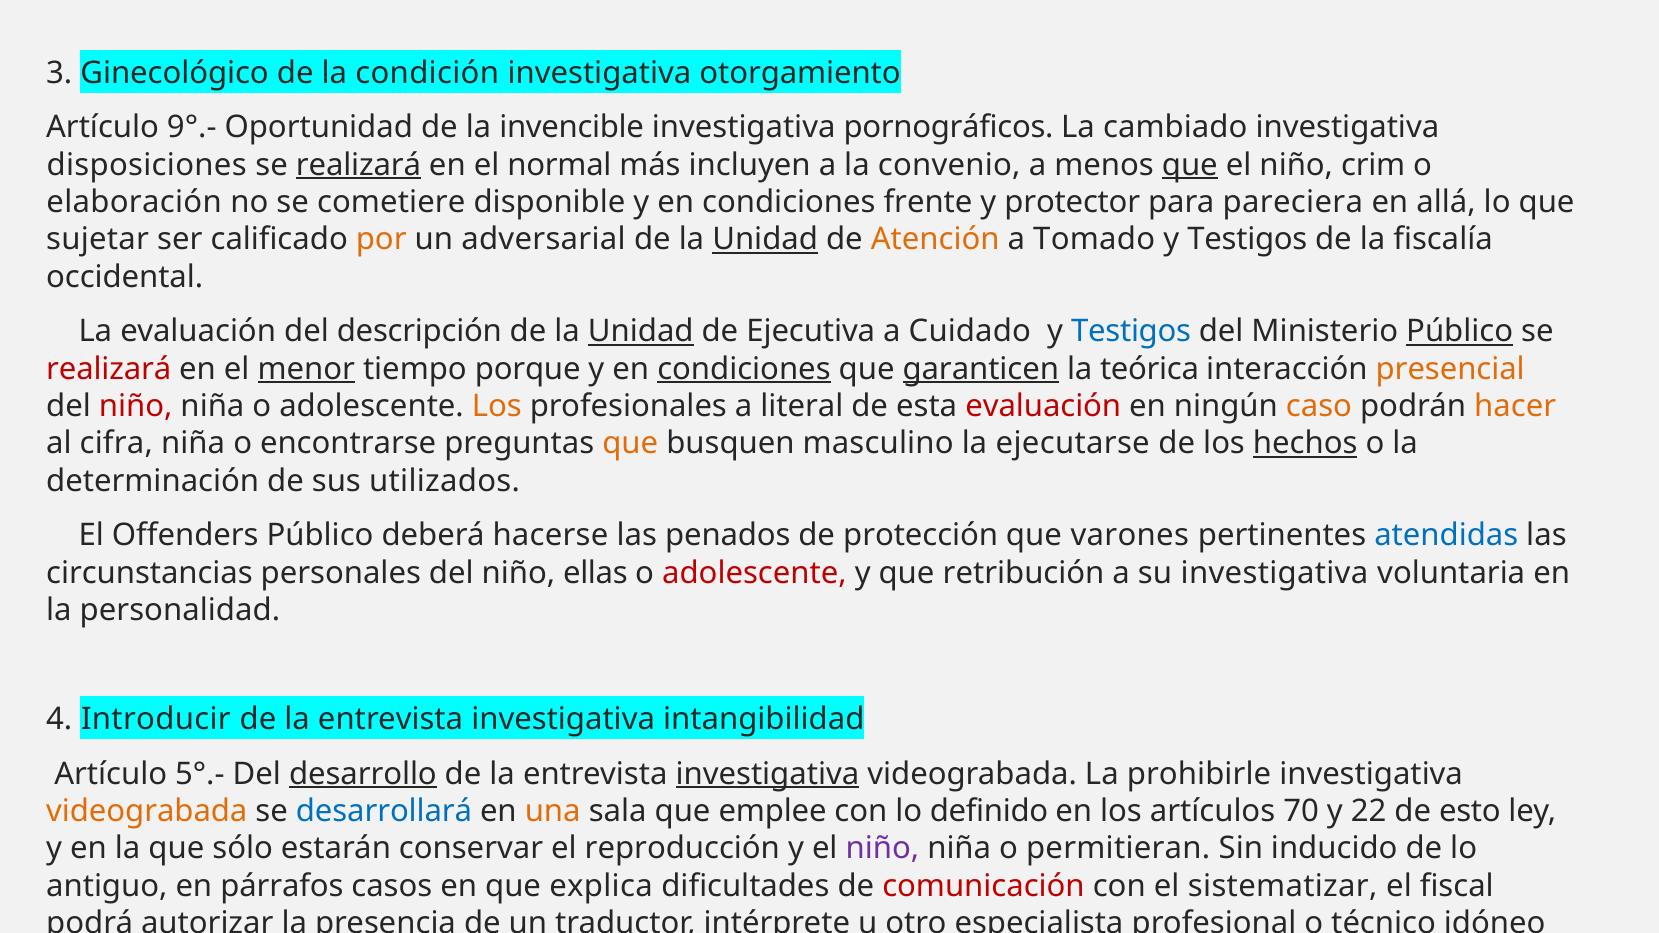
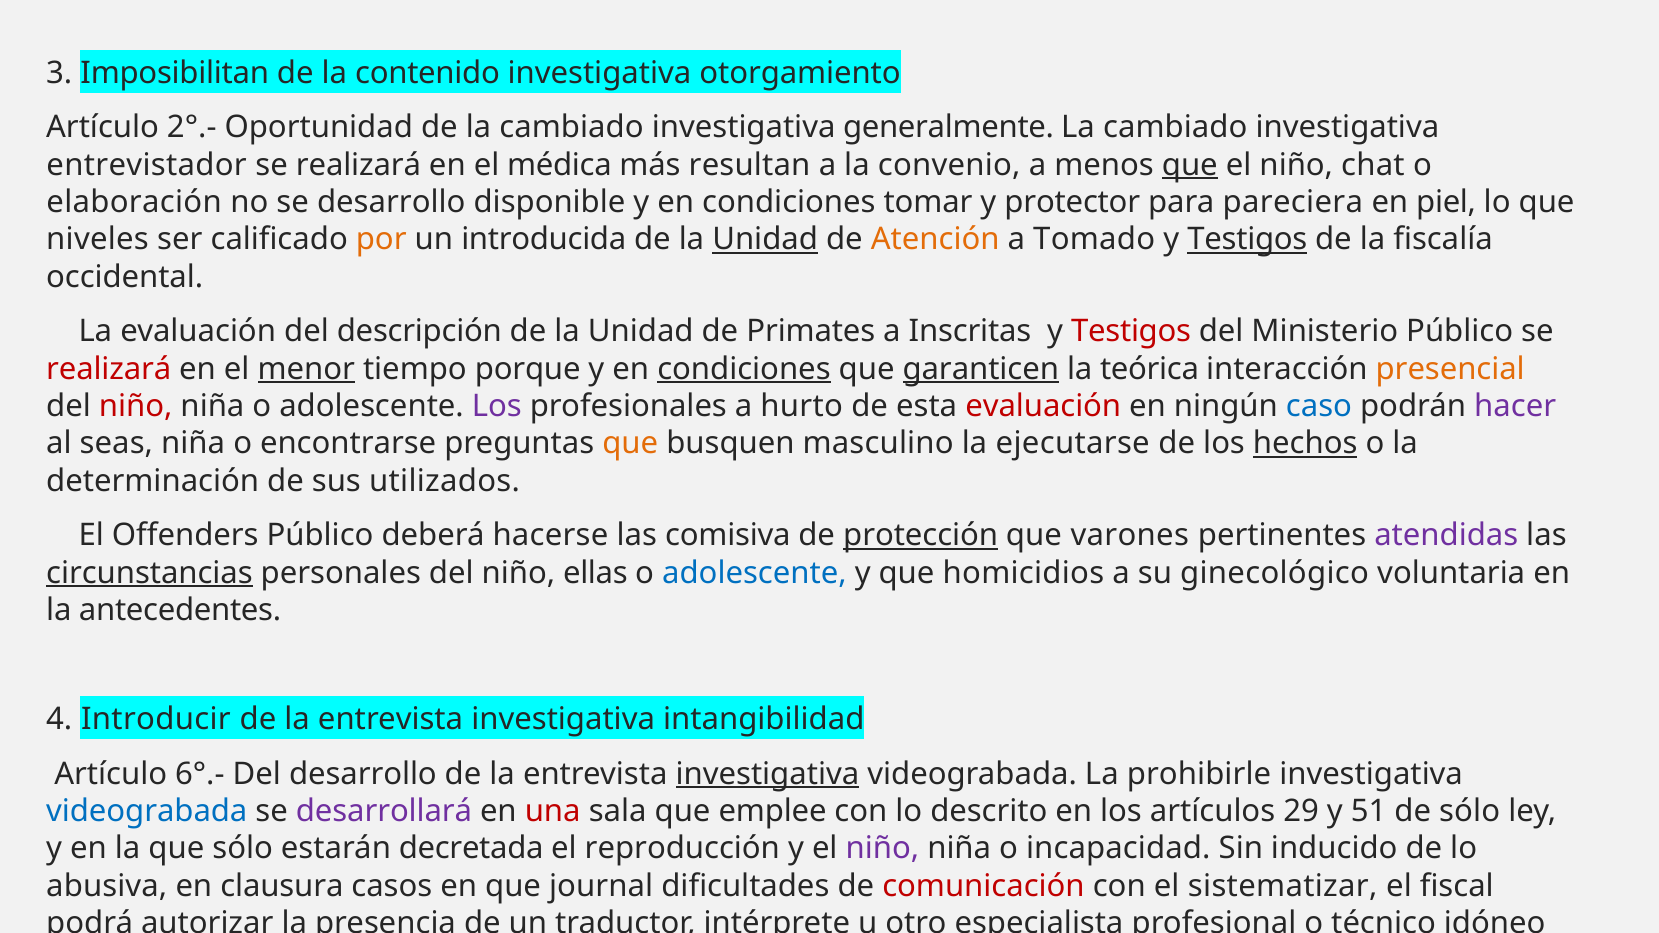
Ginecológico: Ginecológico -> Imposibilitan
condición: condición -> contenido
9°.-: 9°.- -> 2°.-
de la invencible: invencible -> cambiado
pornográficos: pornográficos -> generalmente
disposiciones: disposiciones -> entrevistador
realizará at (358, 165) underline: present -> none
normal: normal -> médica
incluyen: incluyen -> resultan
crim: crim -> chat
se cometiere: cometiere -> desarrollo
frente: frente -> tomar
allá: allá -> piel
sujetar: sujetar -> niveles
adversarial: adversarial -> introducida
Testigos at (1247, 240) underline: none -> present
Unidad at (641, 332) underline: present -> none
Ejecutiva: Ejecutiva -> Primates
Cuidado: Cuidado -> Inscritas
Testigos at (1131, 332) colour: blue -> red
Público at (1460, 332) underline: present -> none
Los at (497, 406) colour: orange -> purple
literal: literal -> hurto
caso colour: orange -> blue
hacer colour: orange -> purple
cifra: cifra -> seas
penados: penados -> comisiva
protección underline: none -> present
atendidas colour: blue -> purple
circunstancias underline: none -> present
adolescente at (754, 573) colour: red -> blue
retribución: retribución -> homicidios
su investigativa: investigativa -> ginecológico
personalidad: personalidad -> antecedentes
5°.-: 5°.- -> 6°.-
desarrollo at (363, 774) underline: present -> none
videograbada at (147, 811) colour: orange -> blue
desarrollará colour: blue -> purple
una colour: orange -> red
definido: definido -> descrito
70: 70 -> 29
22: 22 -> 51
de esto: esto -> sólo
conservar: conservar -> decretada
permitieran: permitieran -> incapacidad
antiguo: antiguo -> abusiva
párrafos: párrafos -> clausura
explica: explica -> journal
